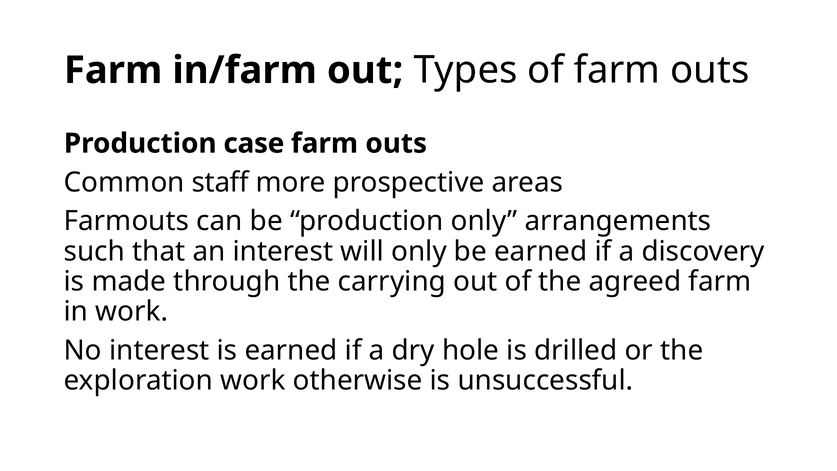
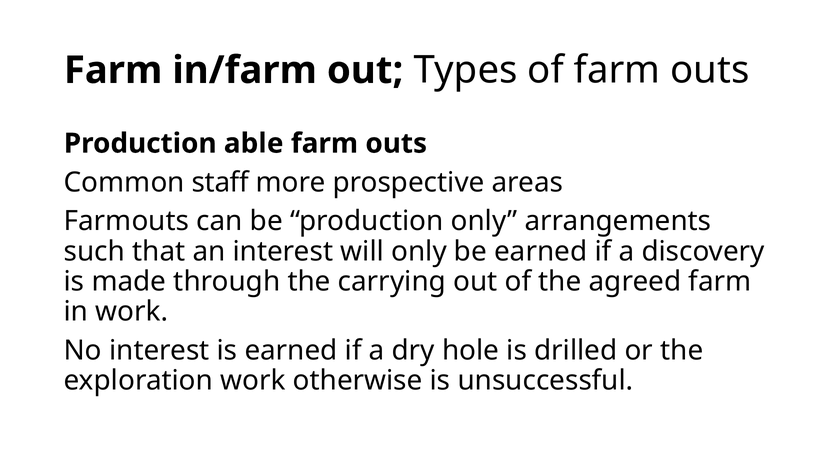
case: case -> able
